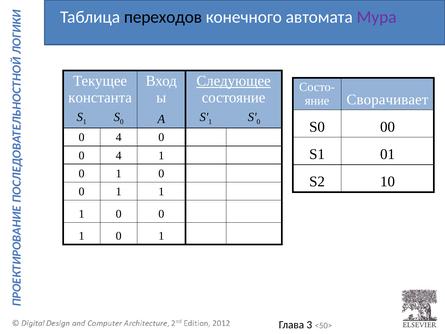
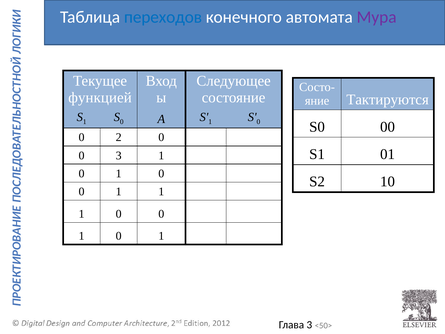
переходов colour: black -> blue
Следующее underline: present -> none
константа: константа -> функцией
Сворачивает: Сворачивает -> Тактируются
4 at (119, 137): 4 -> 2
4 at (119, 155): 4 -> 3
